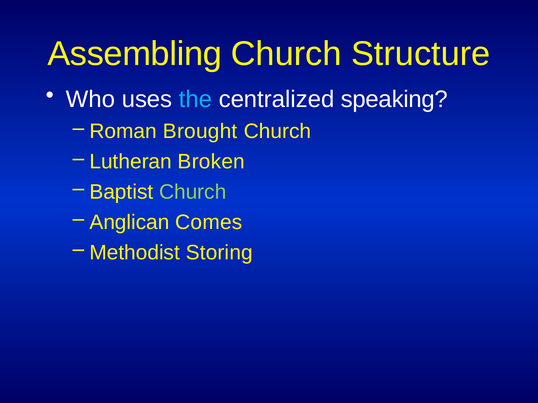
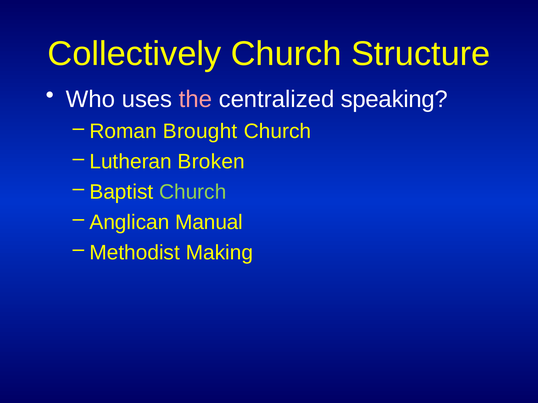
Assembling: Assembling -> Collectively
the colour: light blue -> pink
Comes: Comes -> Manual
Storing: Storing -> Making
